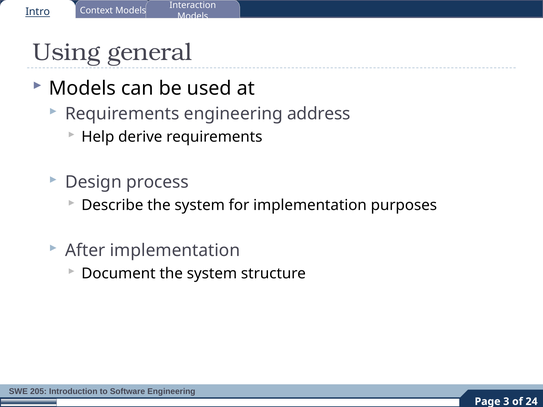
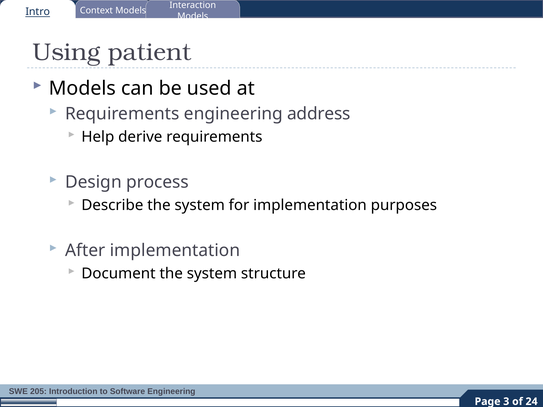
general: general -> patient
